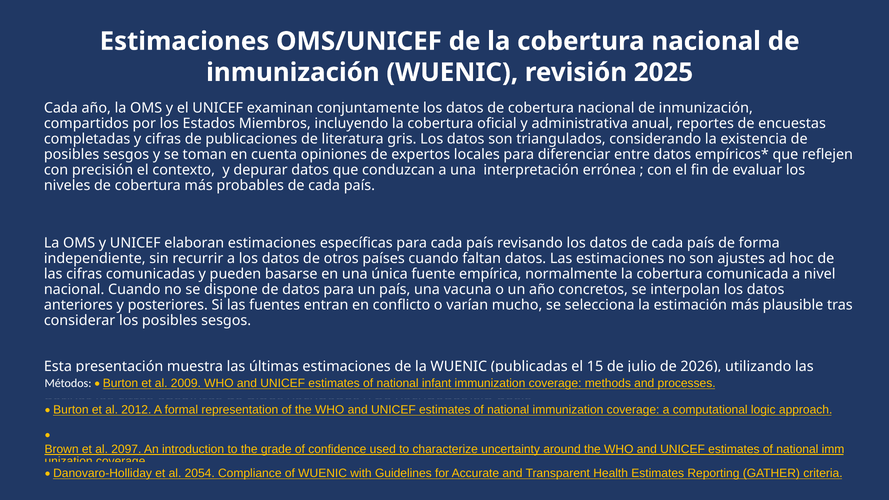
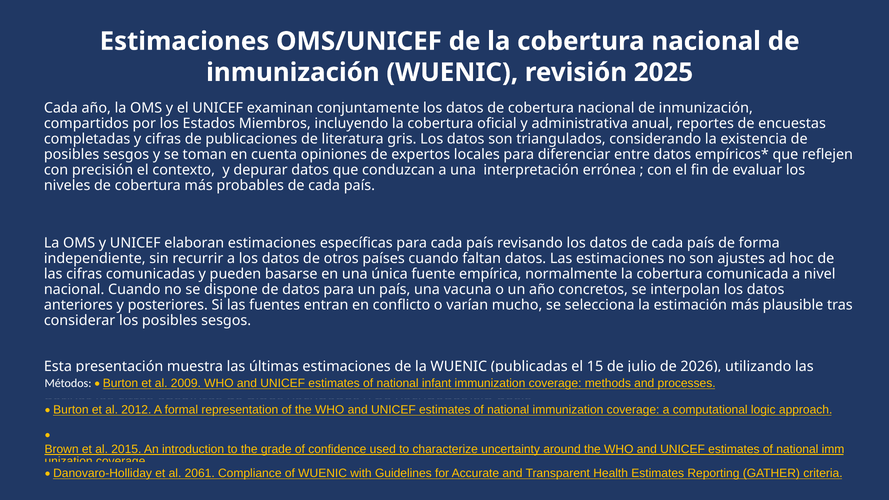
2097: 2097 -> 2015
2054: 2054 -> 2061
